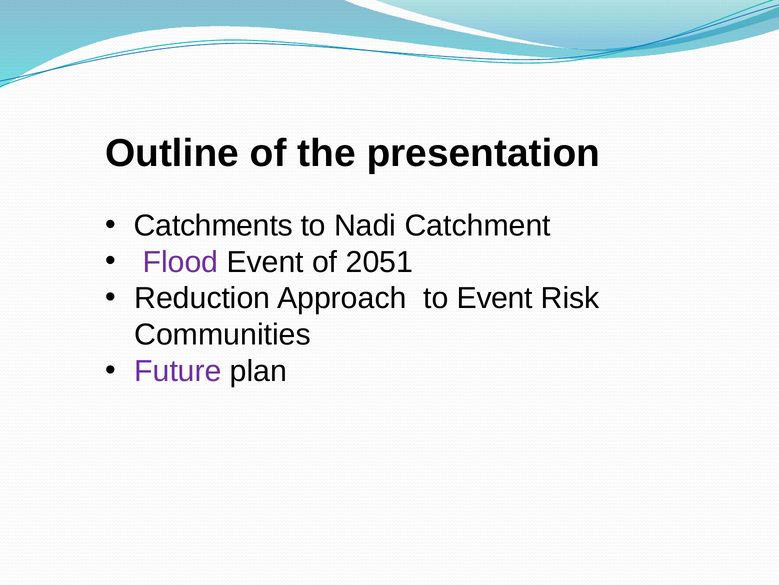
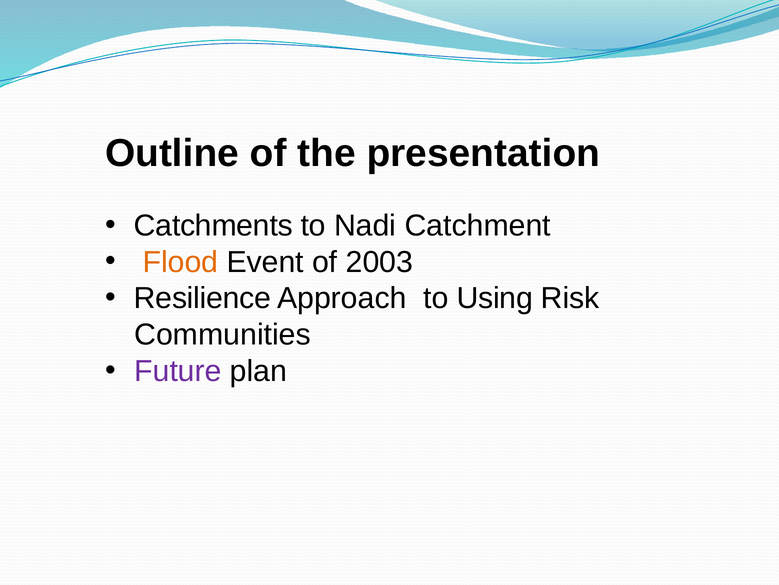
Flood colour: purple -> orange
2051: 2051 -> 2003
Reduction: Reduction -> Resilience
to Event: Event -> Using
